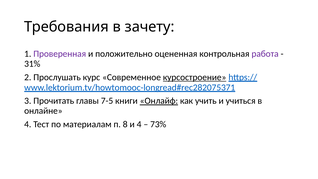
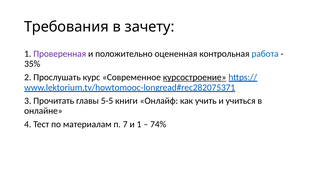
работа colour: purple -> blue
31%: 31% -> 35%
7-5: 7-5 -> 5-5
Онлайф underline: present -> none
8: 8 -> 7
и 4: 4 -> 1
73%: 73% -> 74%
